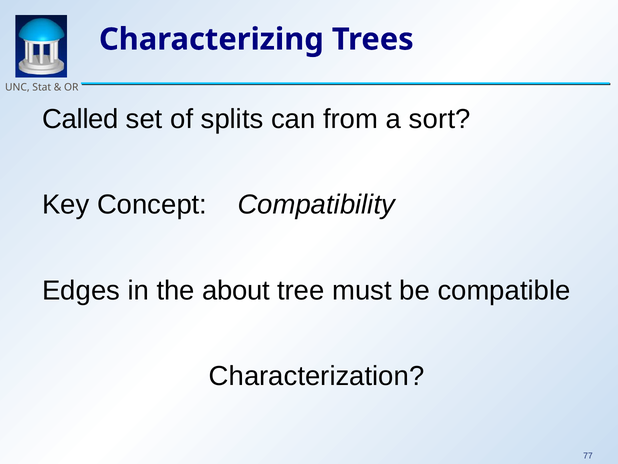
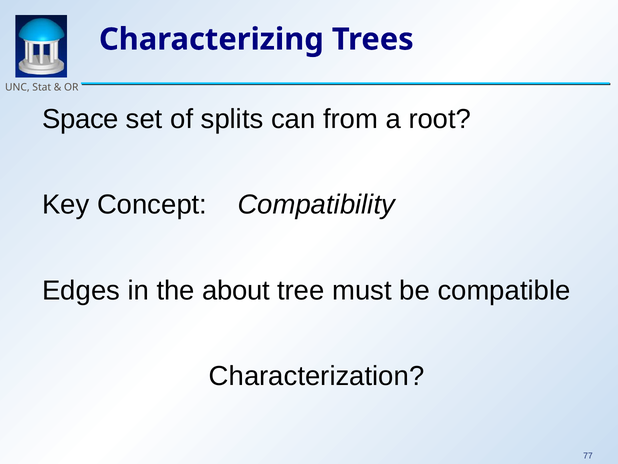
Called: Called -> Space
sort: sort -> root
